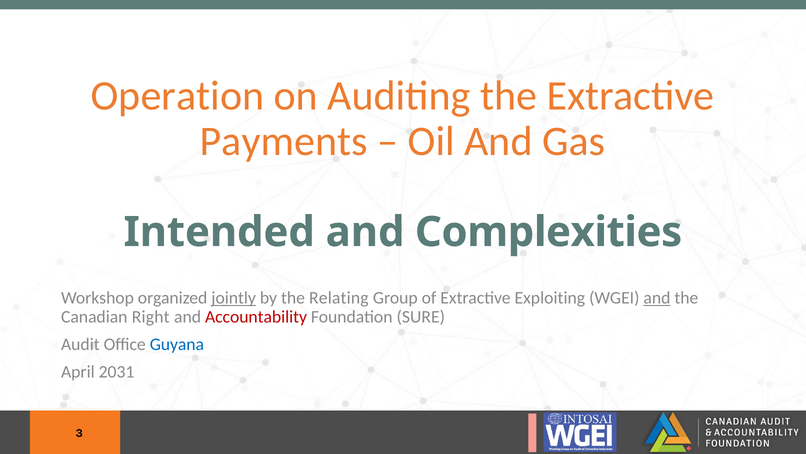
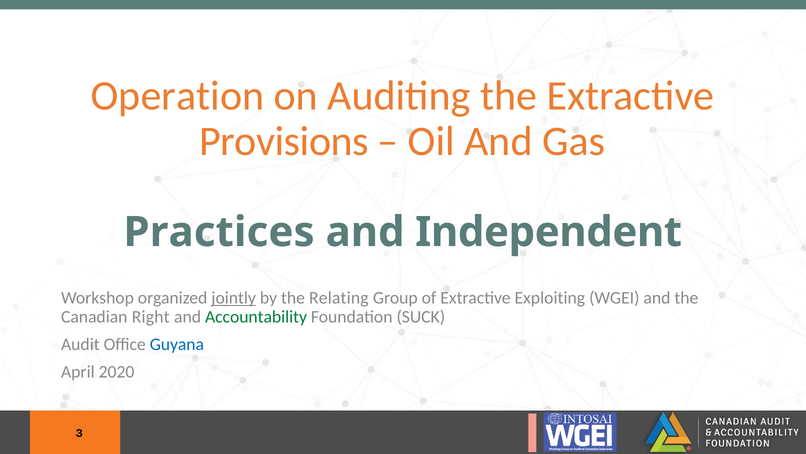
Payments: Payments -> Provisions
Intended: Intended -> Practices
Complexities: Complexities -> Independent
and at (657, 297) underline: present -> none
Accountability colour: red -> green
SURE: SURE -> SUCK
2031: 2031 -> 2020
